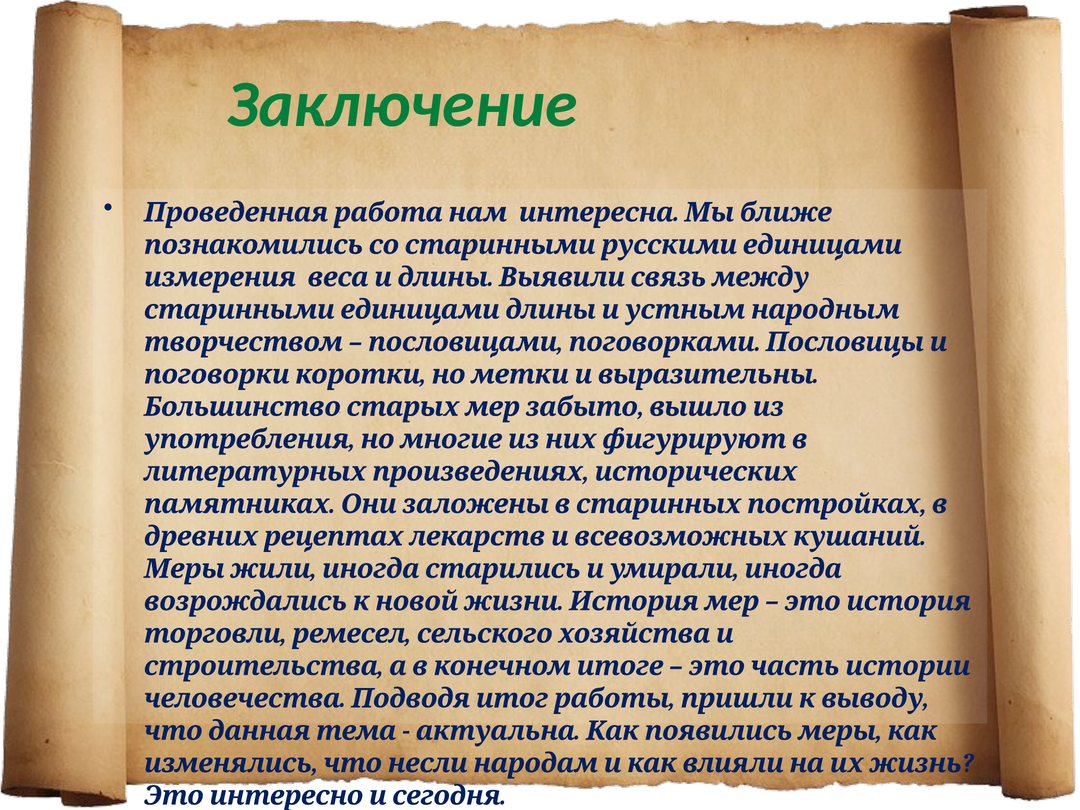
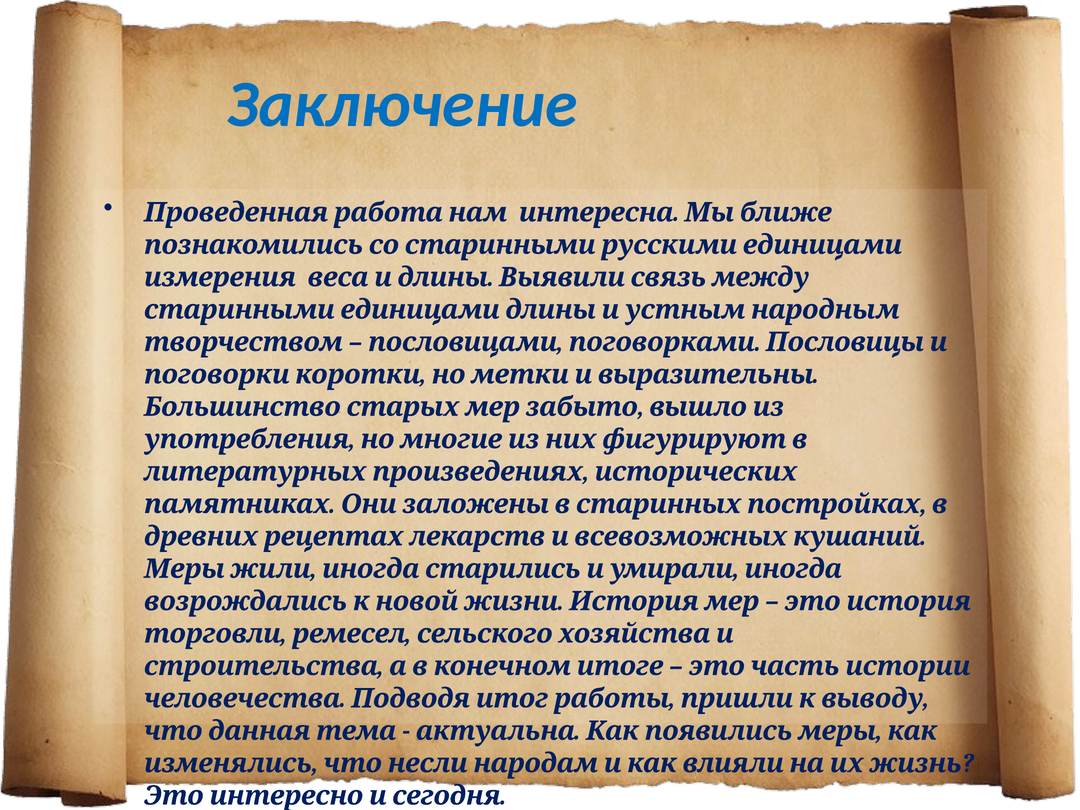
Заключение colour: green -> blue
